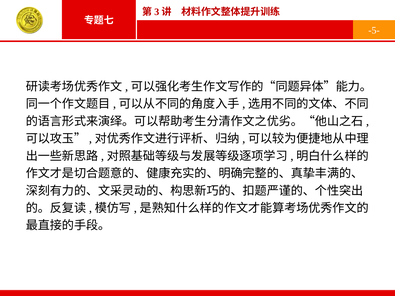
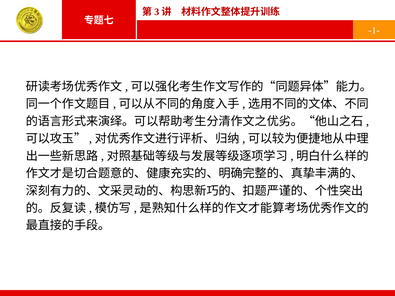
-5-: -5- -> -1-
